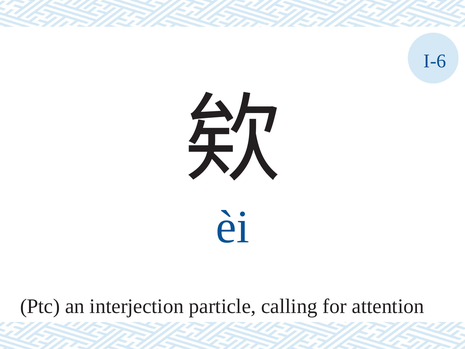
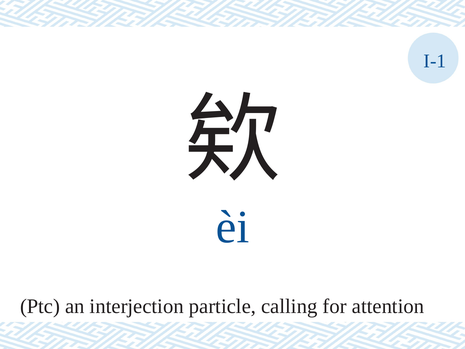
I-6: I-6 -> I-1
